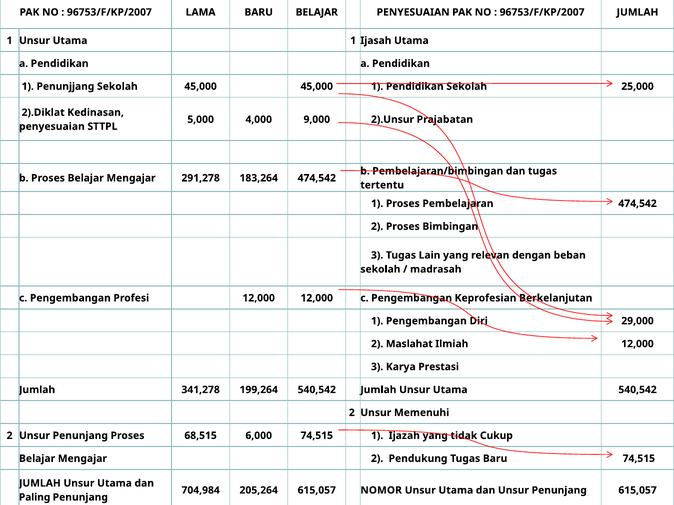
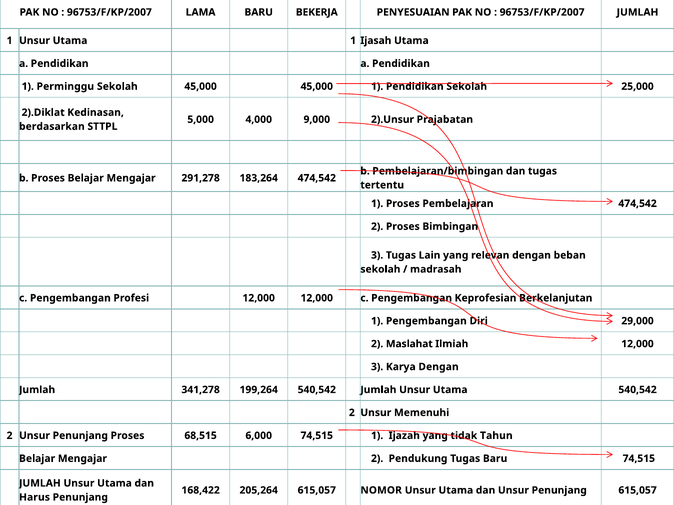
BARU BELAJAR: BELAJAR -> BEKERJA
Penunjjang: Penunjjang -> Perminggu
penyesuaian at (52, 127): penyesuaian -> berdasarkan
Karya Prestasi: Prestasi -> Dengan
Cukup: Cukup -> Tahun
704,984: 704,984 -> 168,422
Paling: Paling -> Harus
